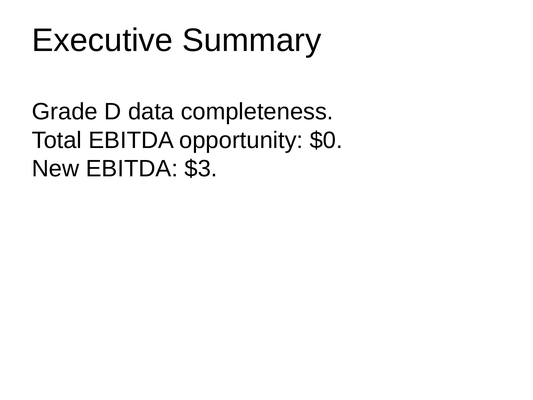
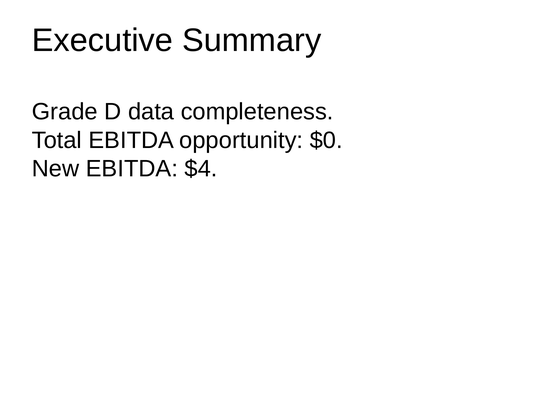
$3: $3 -> $4
